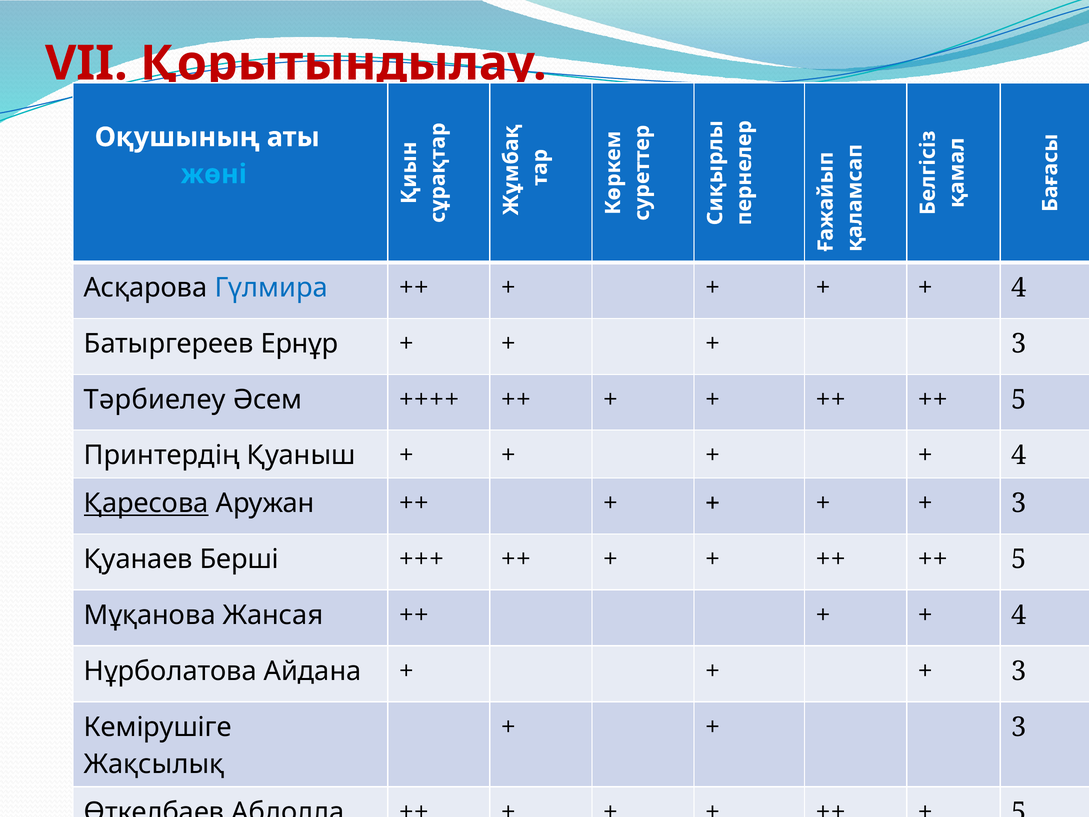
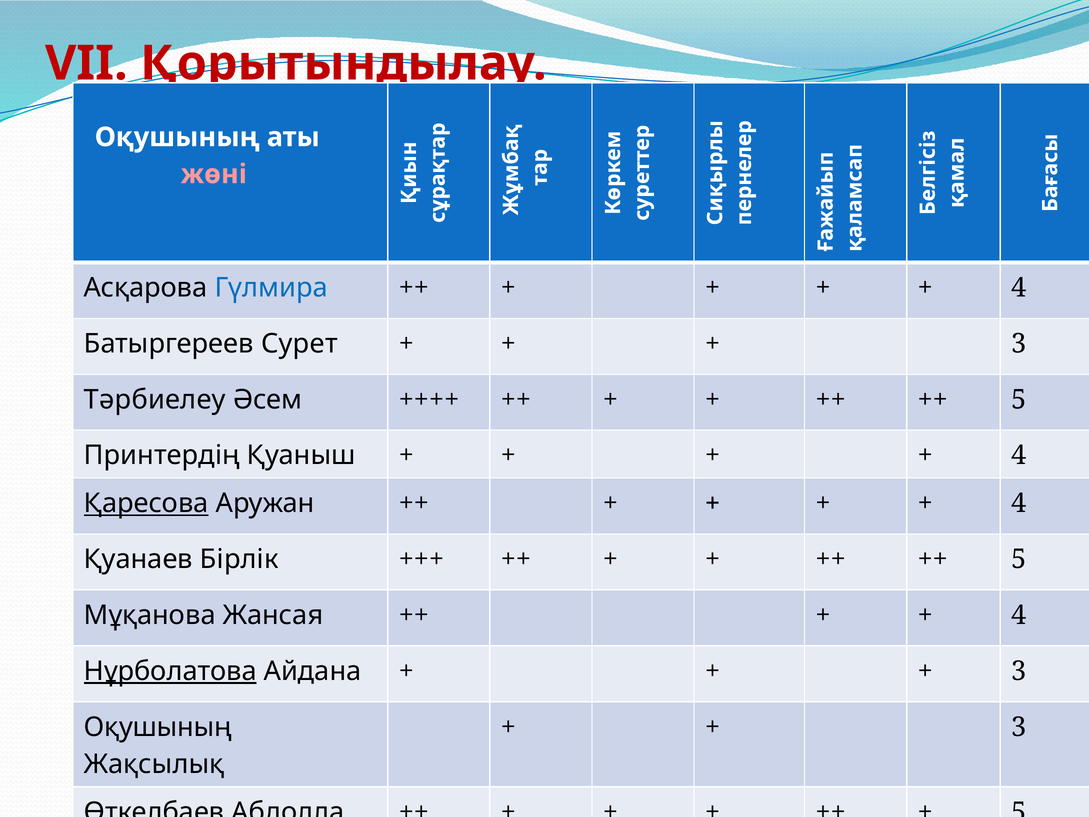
жөні colour: light blue -> pink
Ернұр: Ернұр -> Сурет
3 at (1019, 503): 3 -> 4
Берші: Берші -> Бірлік
Нұрболатова underline: none -> present
Кемірушіге at (158, 727): Кемірушіге -> Оқушының
